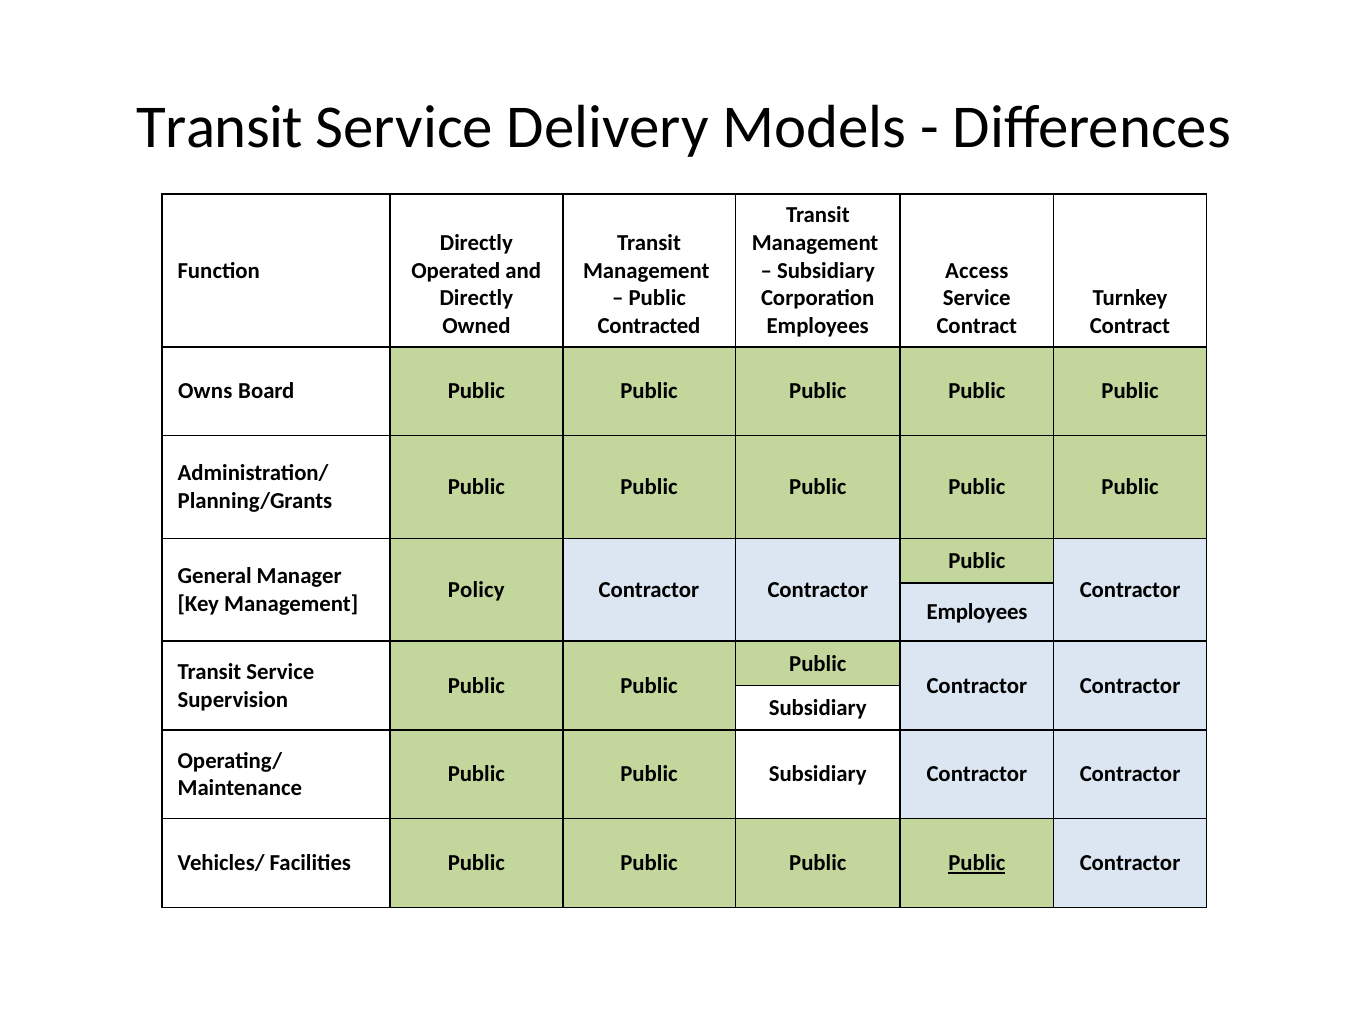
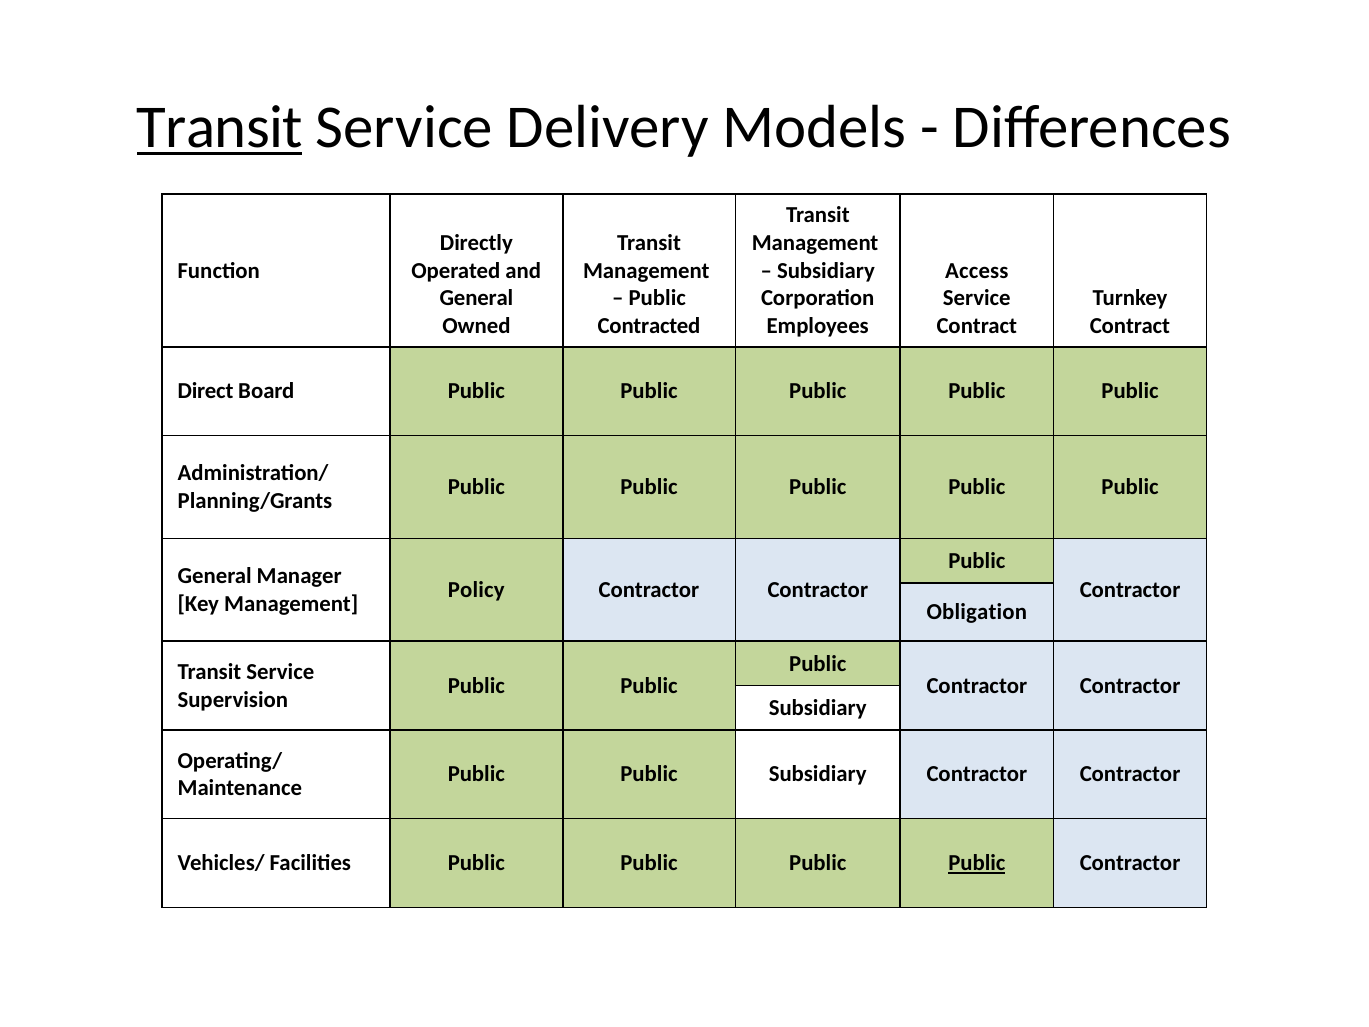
Transit at (220, 127) underline: none -> present
Directly at (476, 298): Directly -> General
Owns: Owns -> Direct
Employees at (977, 612): Employees -> Obligation
